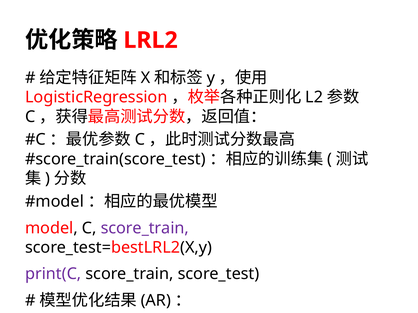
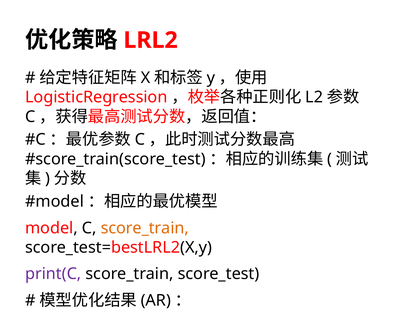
score_train at (145, 228) colour: purple -> orange
